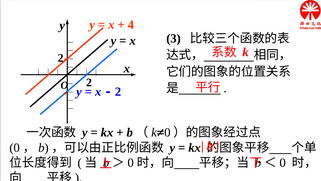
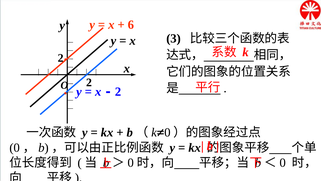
4: 4 -> 6
